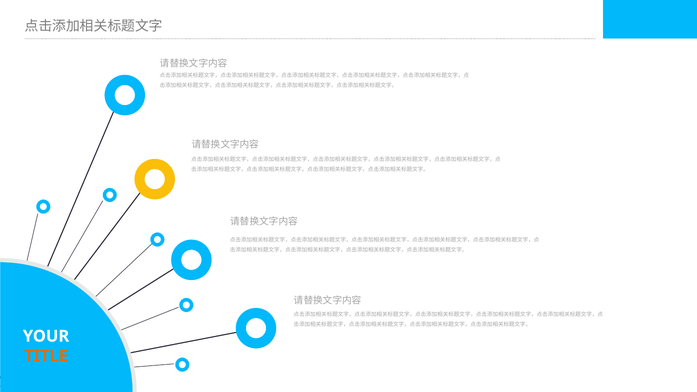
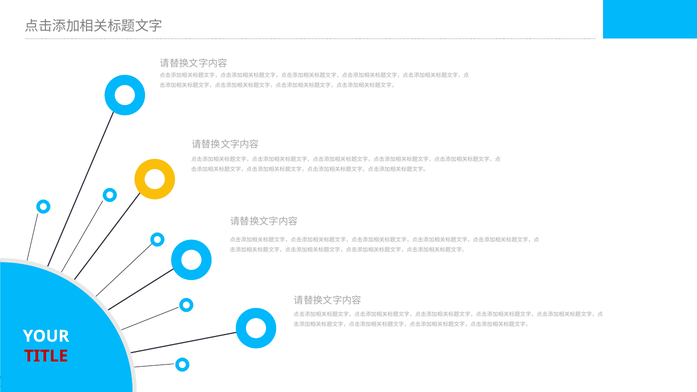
TITLE colour: orange -> red
